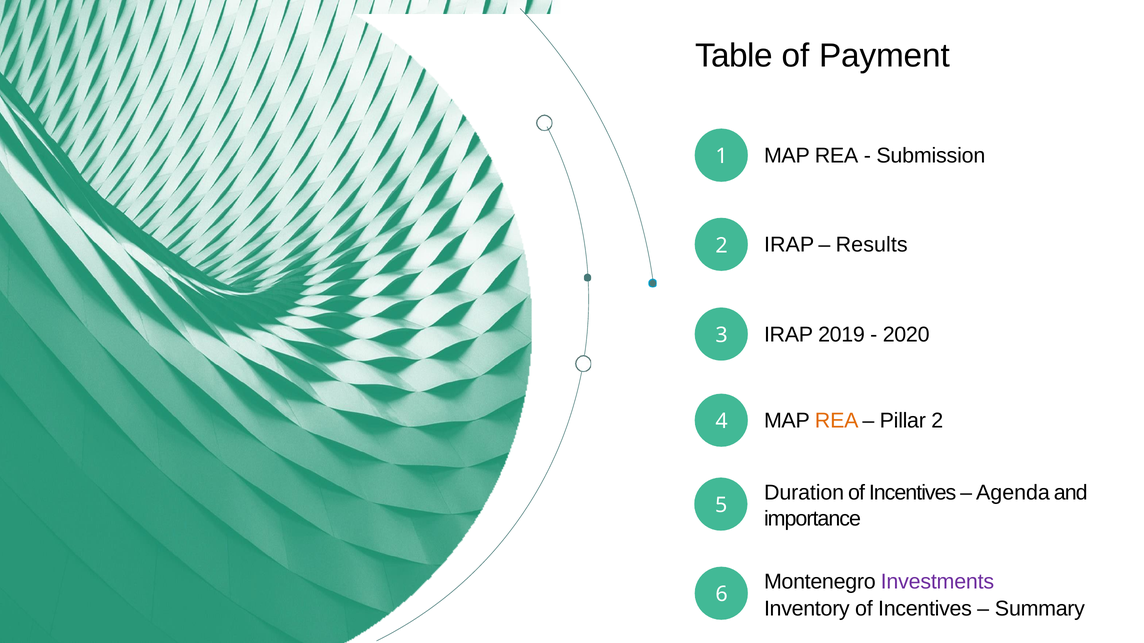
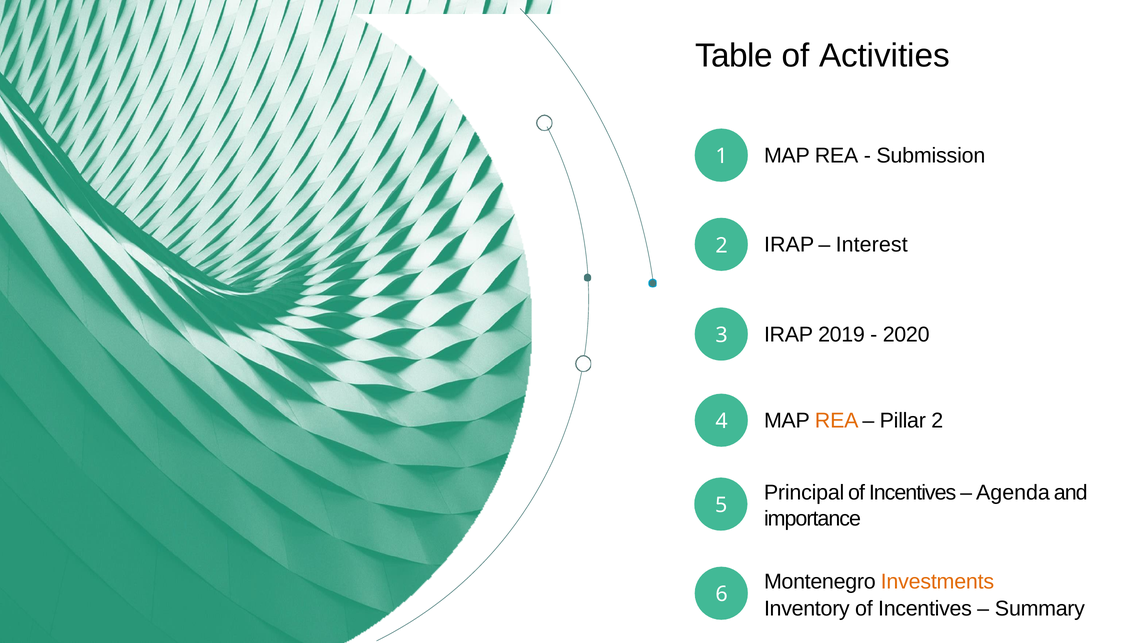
Payment: Payment -> Activities
Results: Results -> Interest
Duration: Duration -> Principal
Investments colour: purple -> orange
